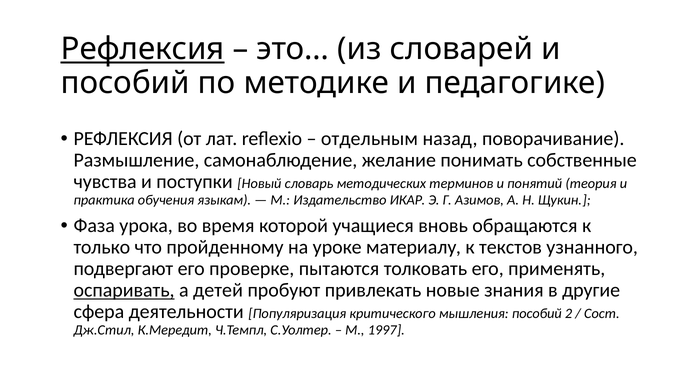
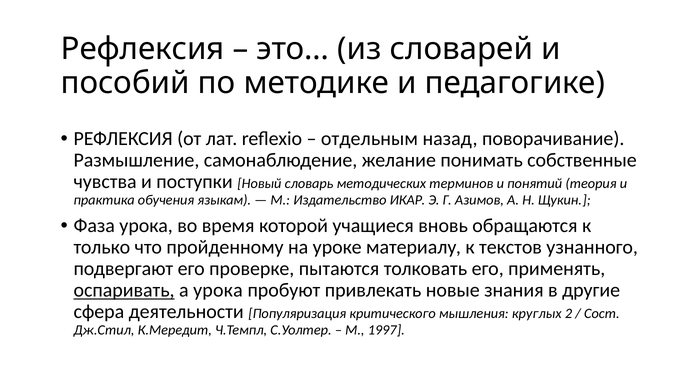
Рефлексия at (143, 49) underline: present -> none
а детей: детей -> урока
мышления пособий: пособий -> круглых
